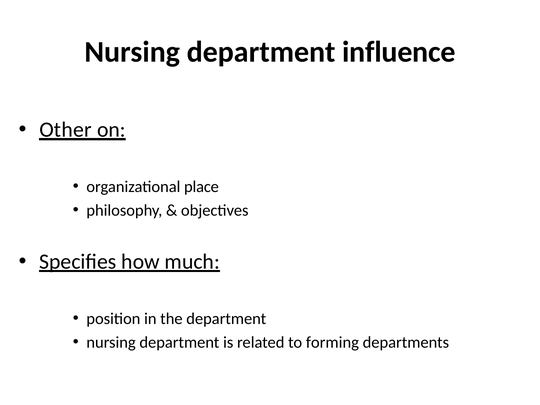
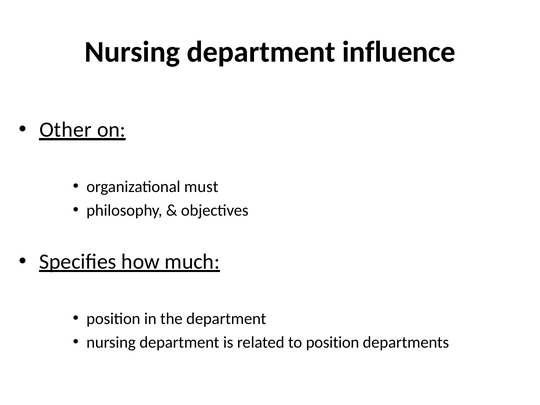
place: place -> must
to forming: forming -> position
